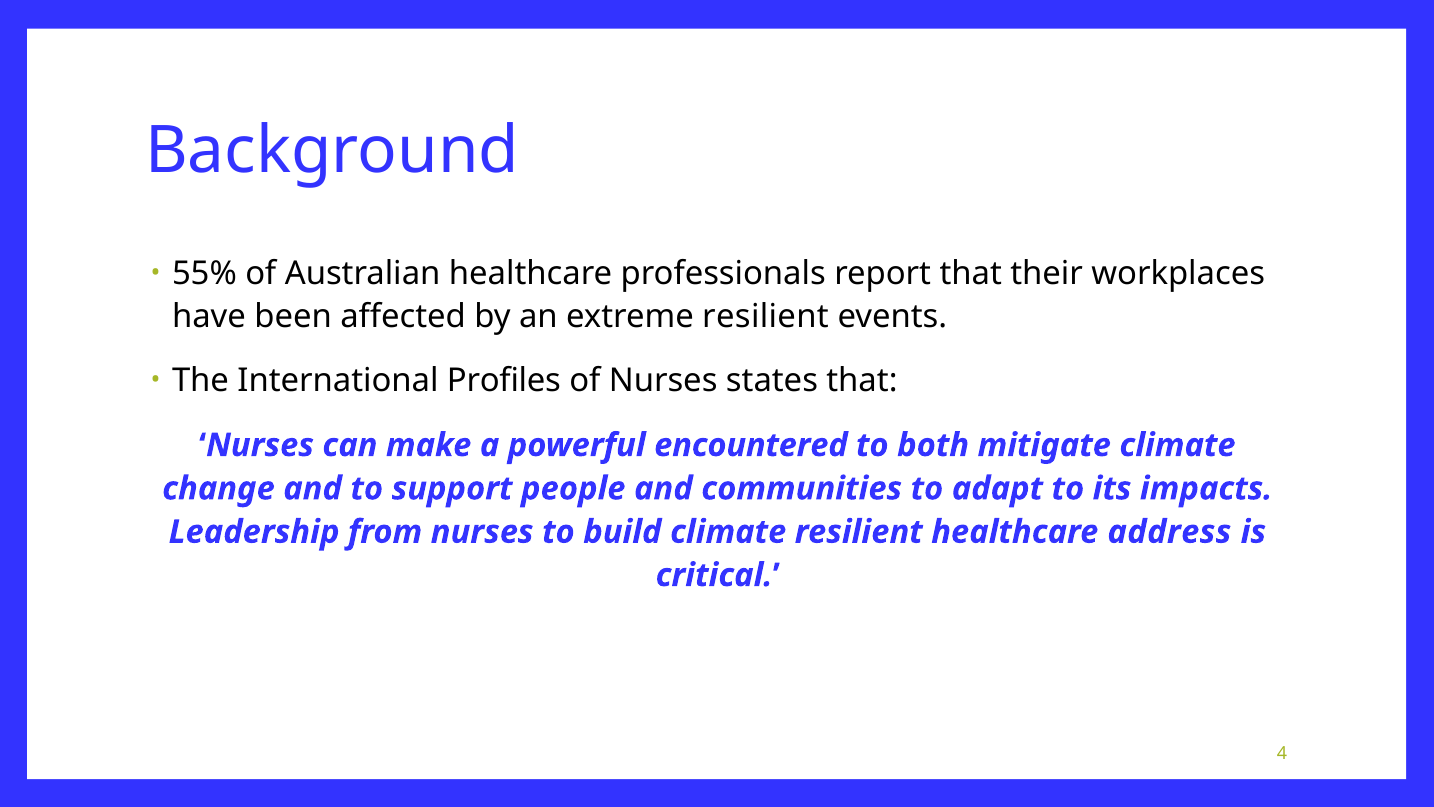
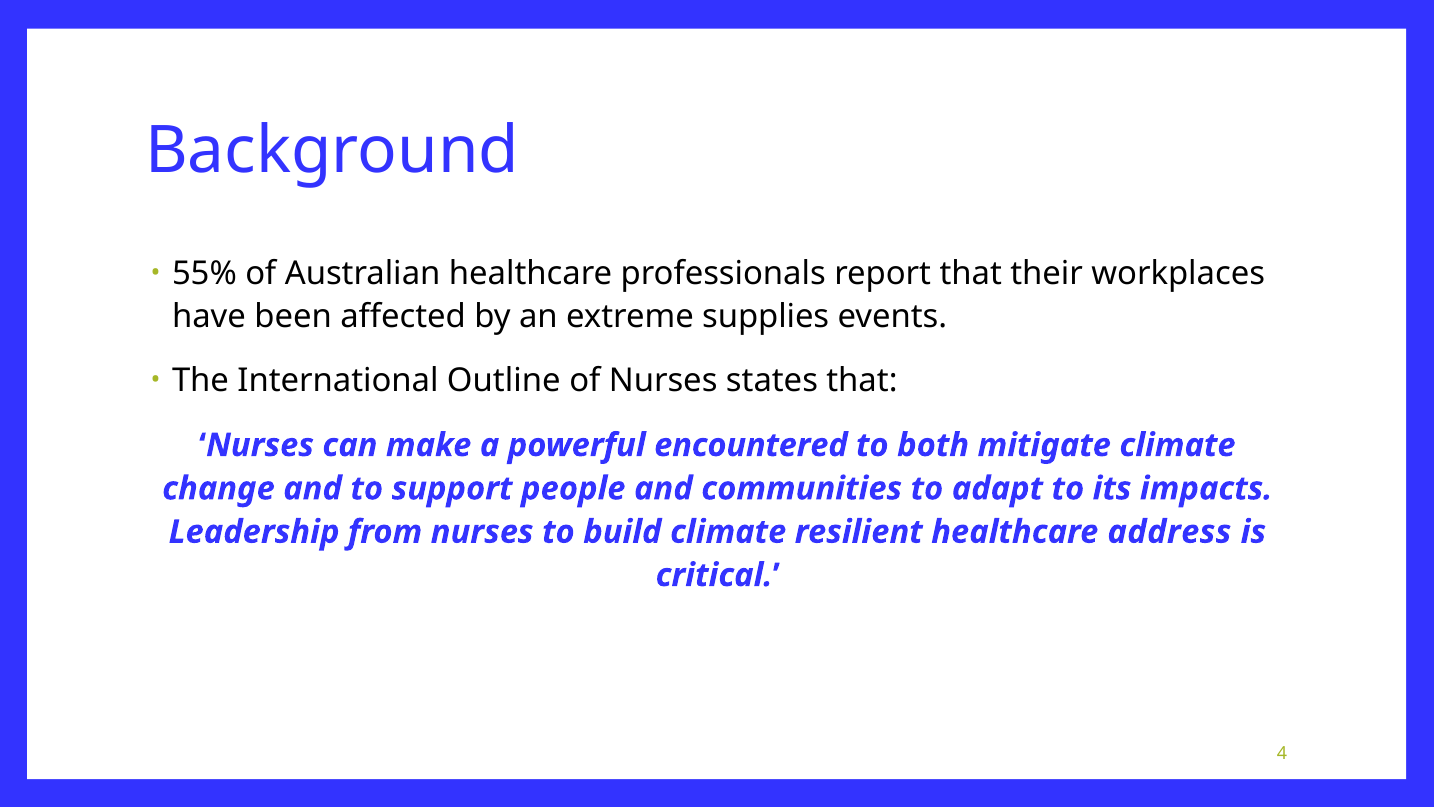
extreme resilient: resilient -> supplies
Profiles: Profiles -> Outline
